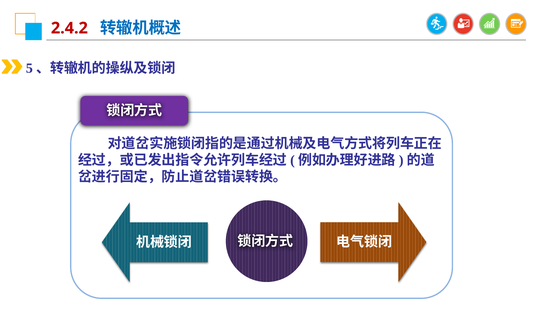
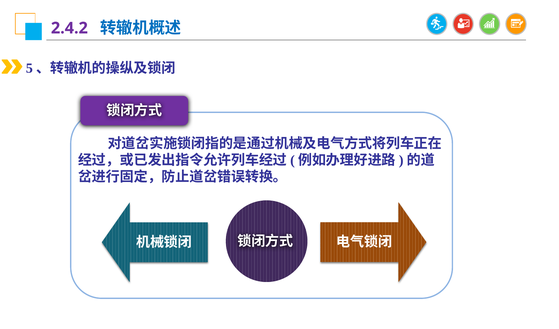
2.4.2 colour: red -> purple
